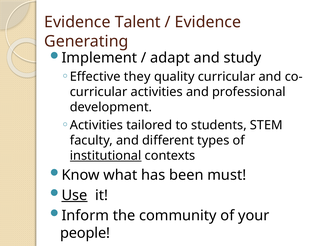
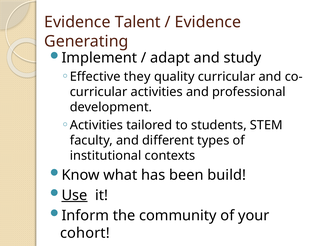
institutional underline: present -> none
must: must -> build
people: people -> cohort
